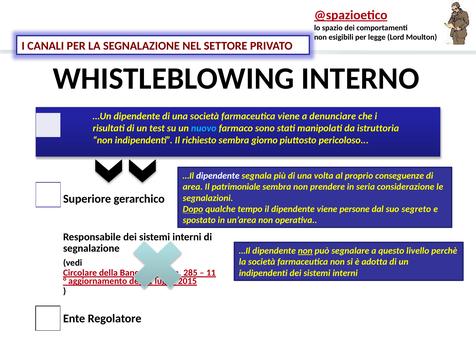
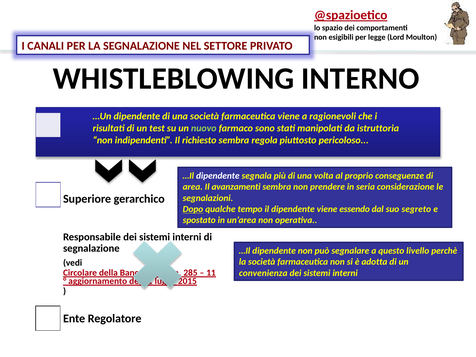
denunciare: denunciare -> ragionevoli
nuovo colour: light blue -> light green
giorno: giorno -> regola
patrimoniale: patrimoniale -> avanzamenti
persone: persone -> essendo
non at (305, 251) underline: present -> none
indipendenti at (263, 273): indipendenti -> convenienza
